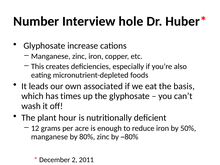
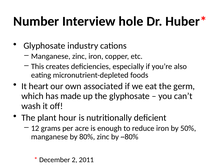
increase: increase -> industry
leads: leads -> heart
basis: basis -> germ
times: times -> made
